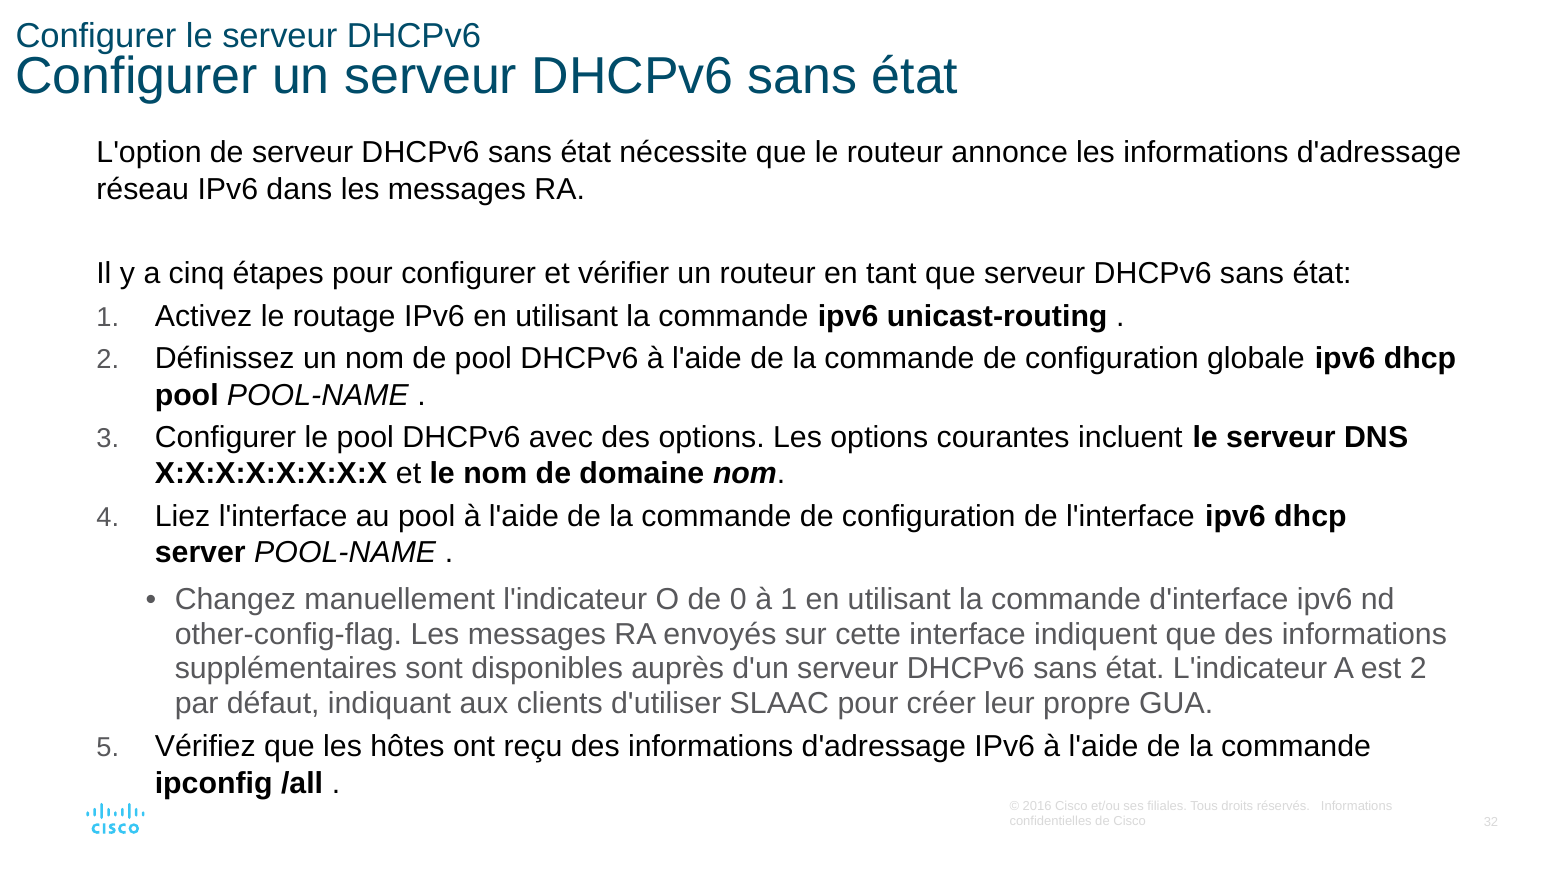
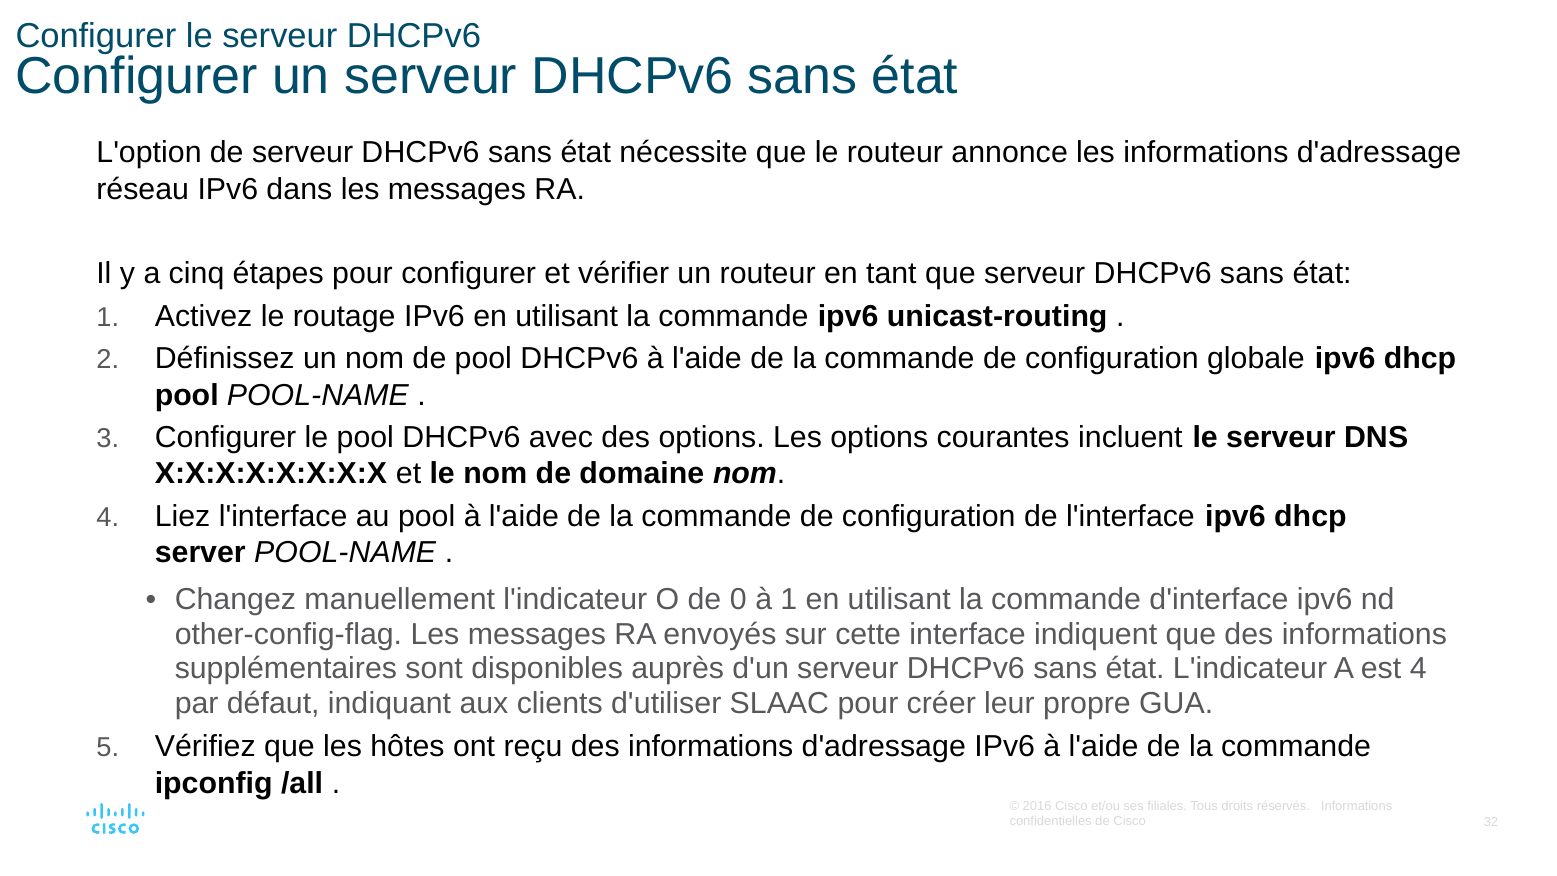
est 2: 2 -> 4
